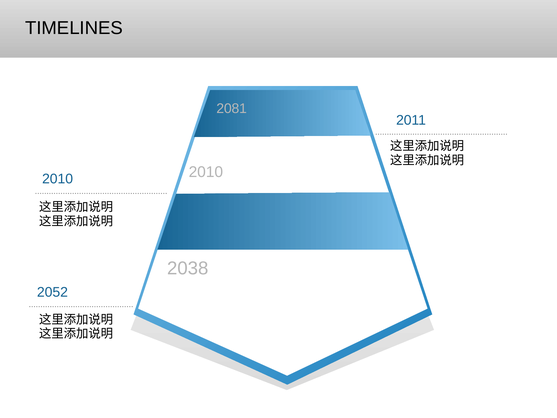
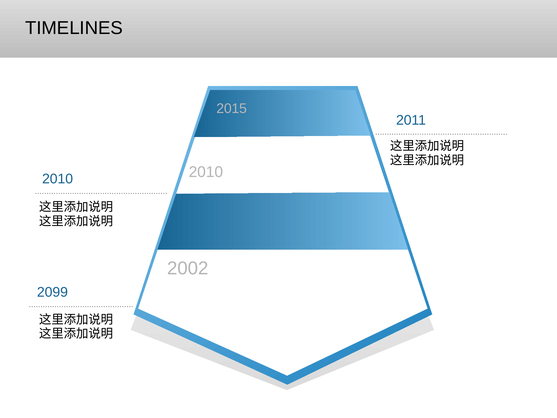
2081: 2081 -> 2015
2038: 2038 -> 2002
2052: 2052 -> 2099
